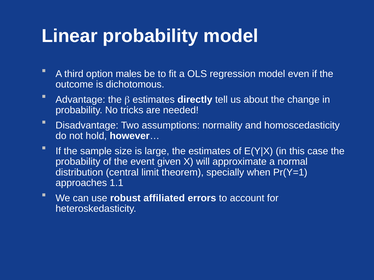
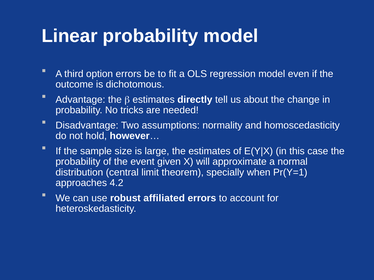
option males: males -> errors
1.1: 1.1 -> 4.2
